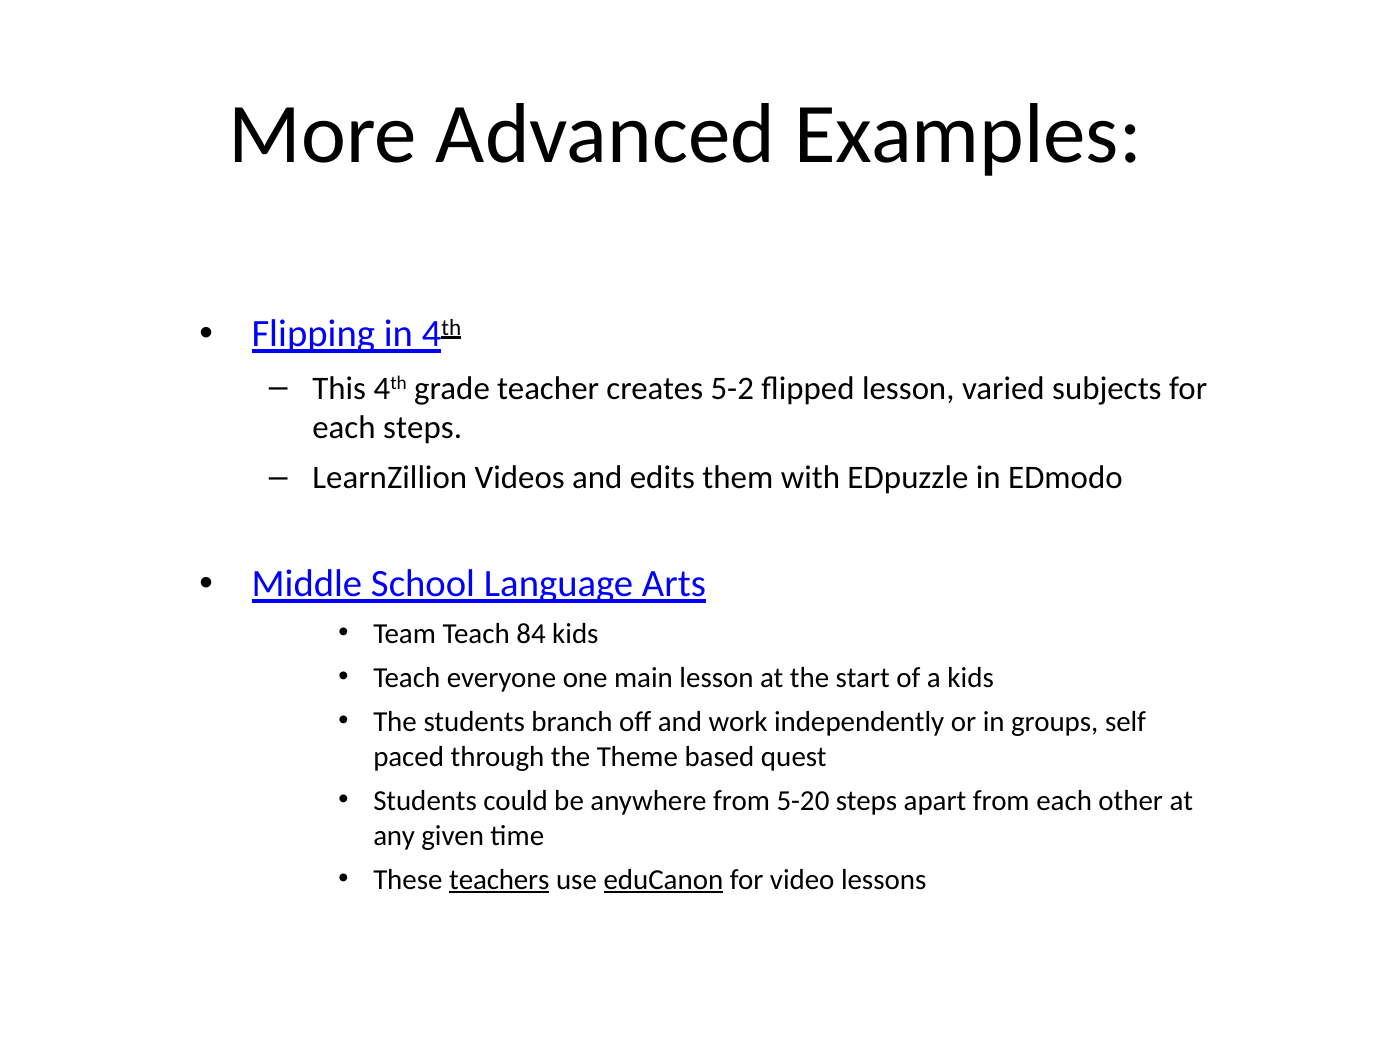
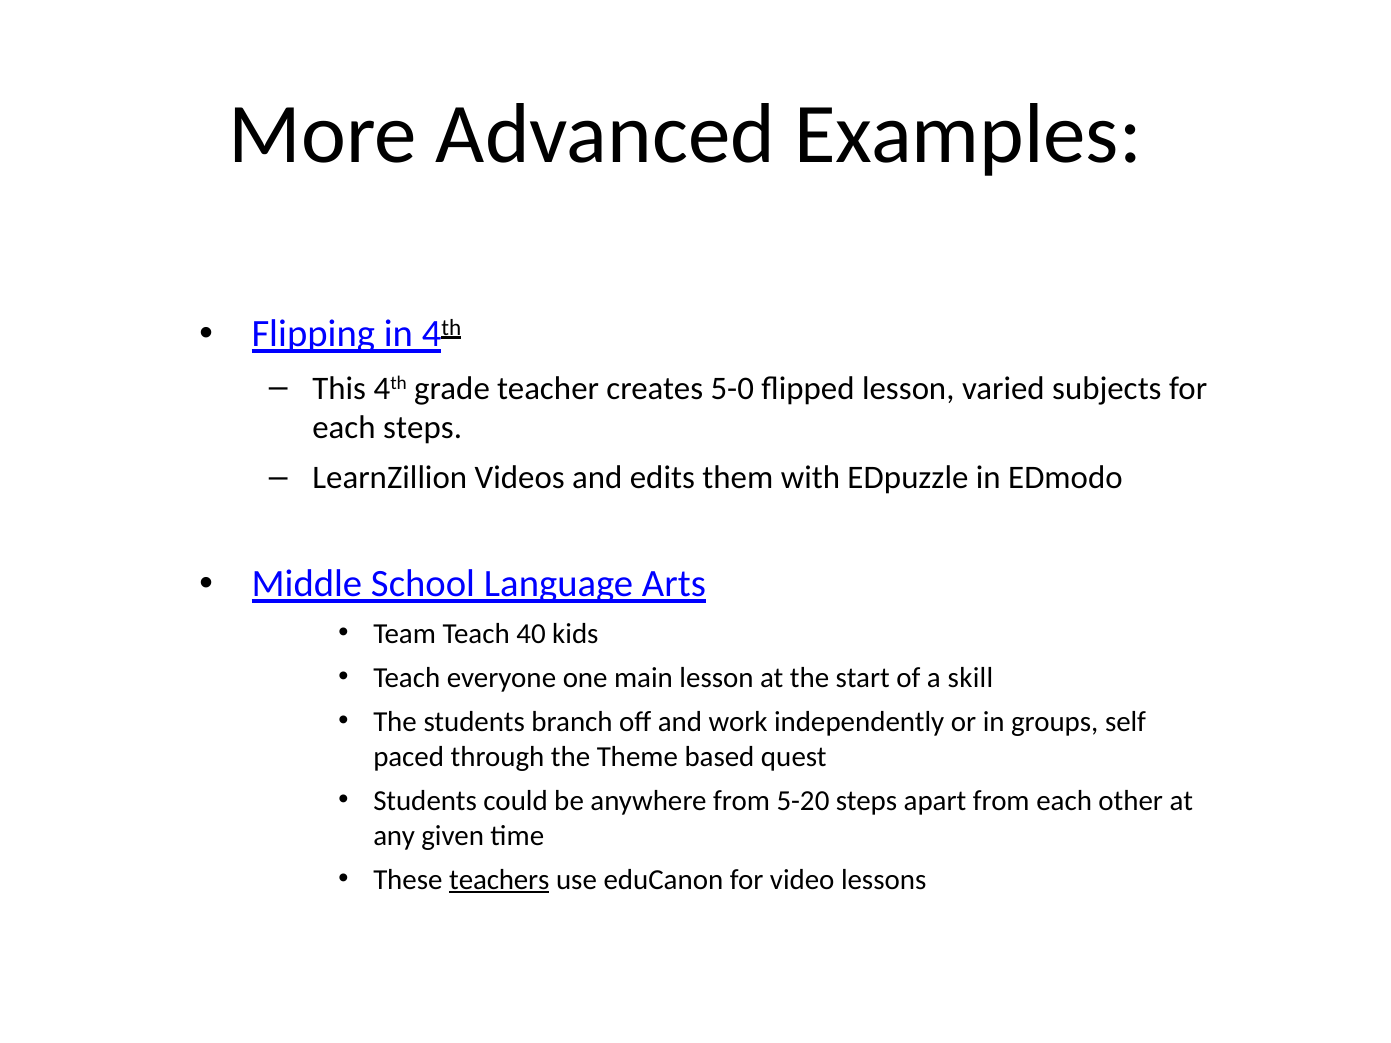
5-2: 5-2 -> 5-0
84: 84 -> 40
a kids: kids -> skill
eduCanon underline: present -> none
